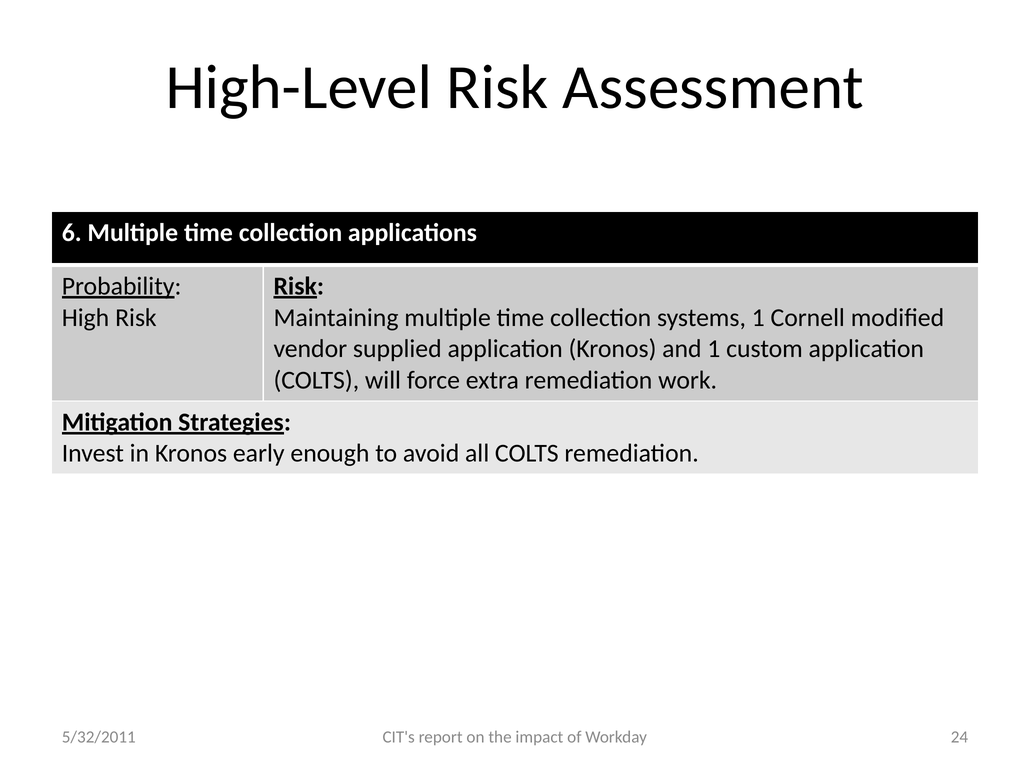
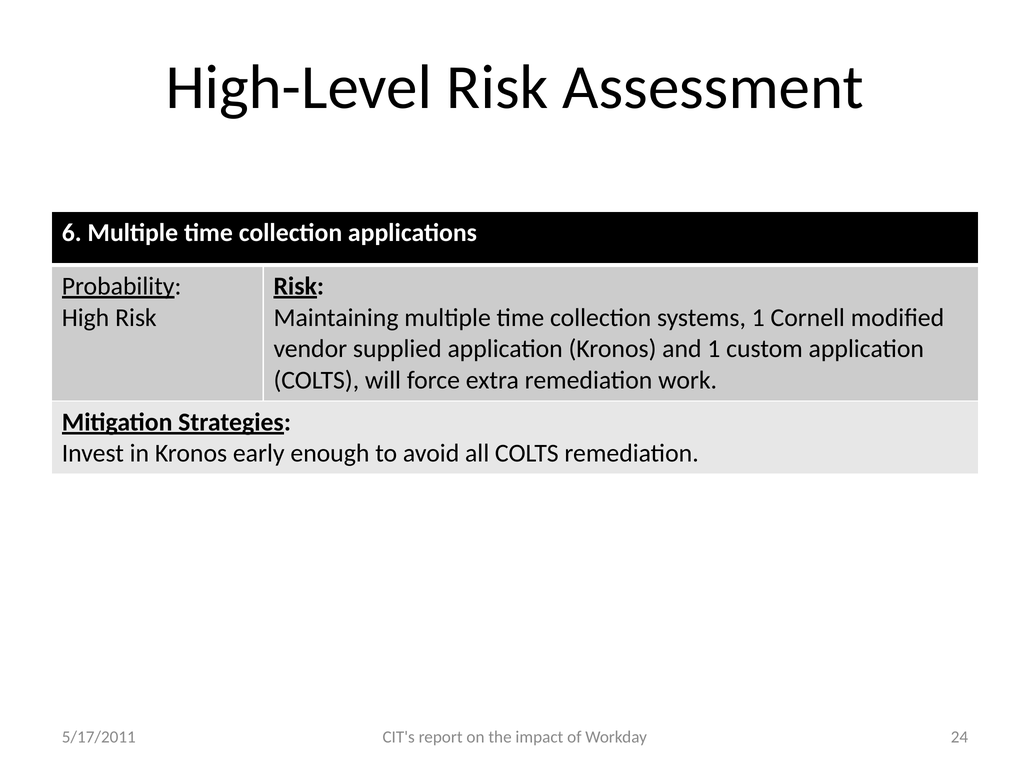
5/32/2011: 5/32/2011 -> 5/17/2011
